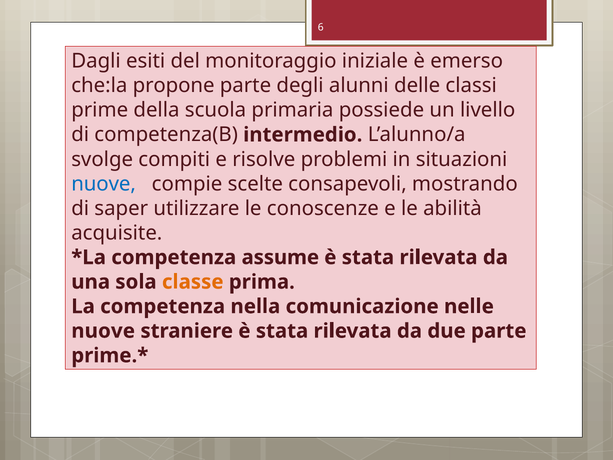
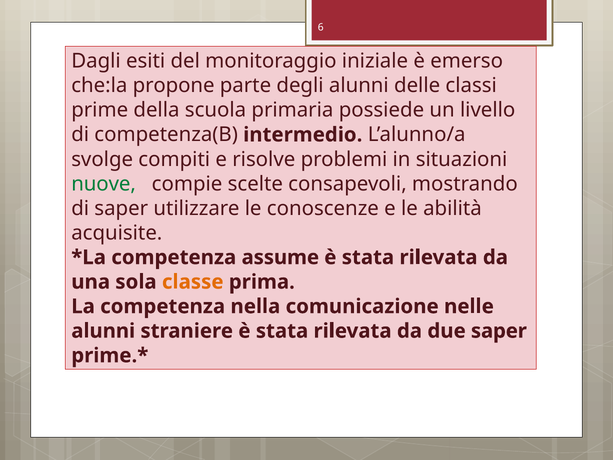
nuove at (104, 184) colour: blue -> green
nuove at (103, 331): nuove -> alunni
due parte: parte -> saper
